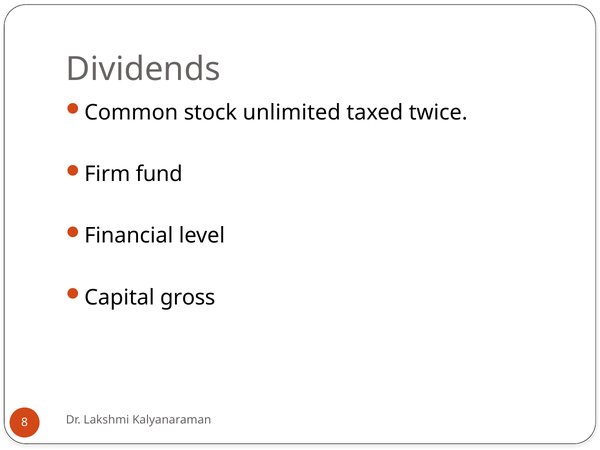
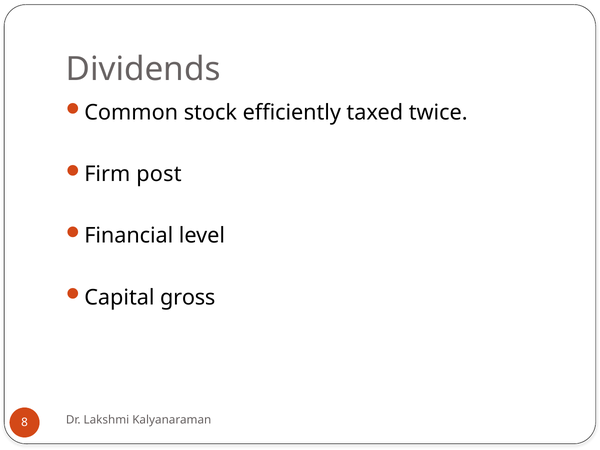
unlimited: unlimited -> efficiently
fund: fund -> post
